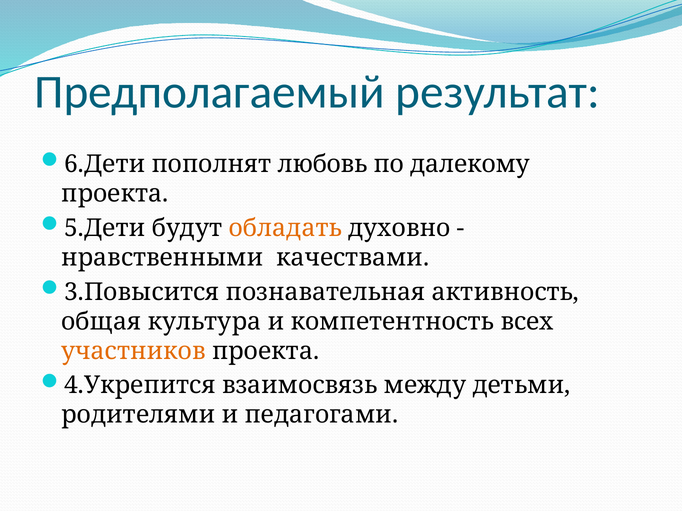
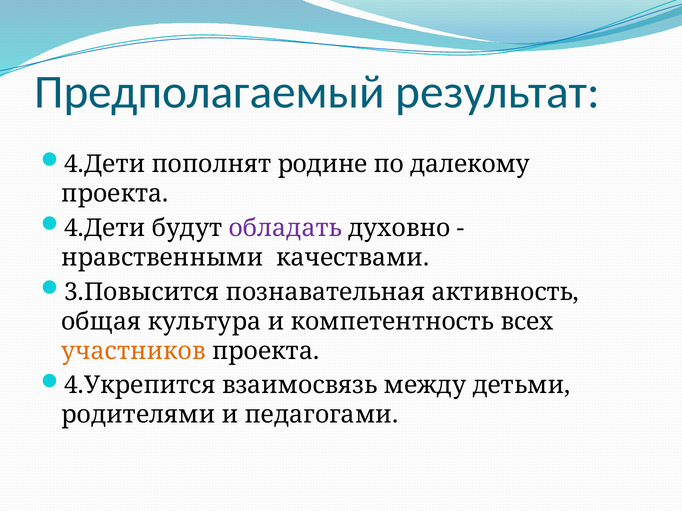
6.Дети at (105, 164): 6.Дети -> 4.Дети
любовь: любовь -> родине
5.Дети at (105, 228): 5.Дети -> 4.Дети
обладать colour: orange -> purple
